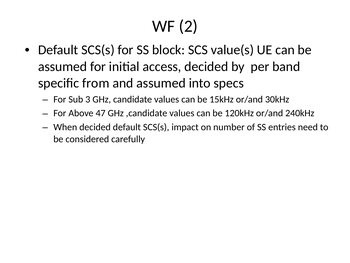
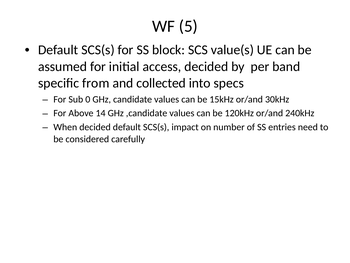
2: 2 -> 5
and assumed: assumed -> collected
3: 3 -> 0
47: 47 -> 14
